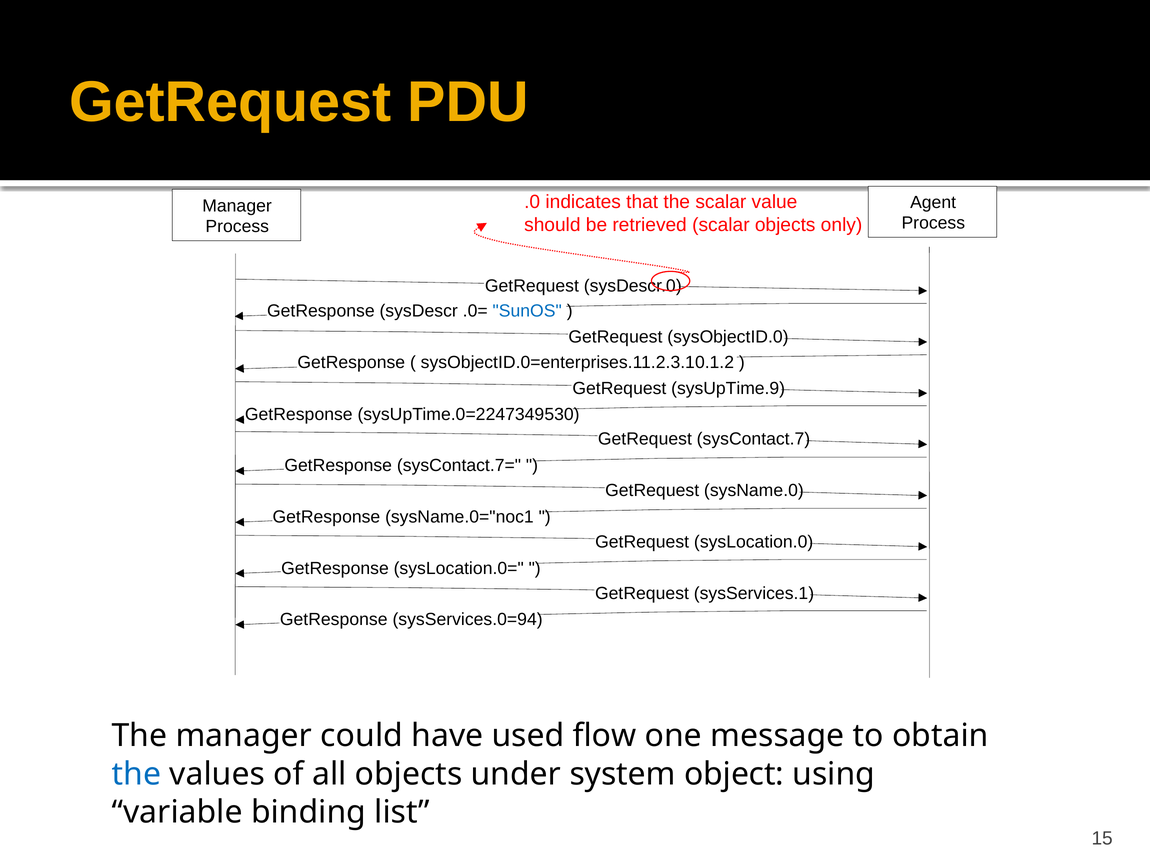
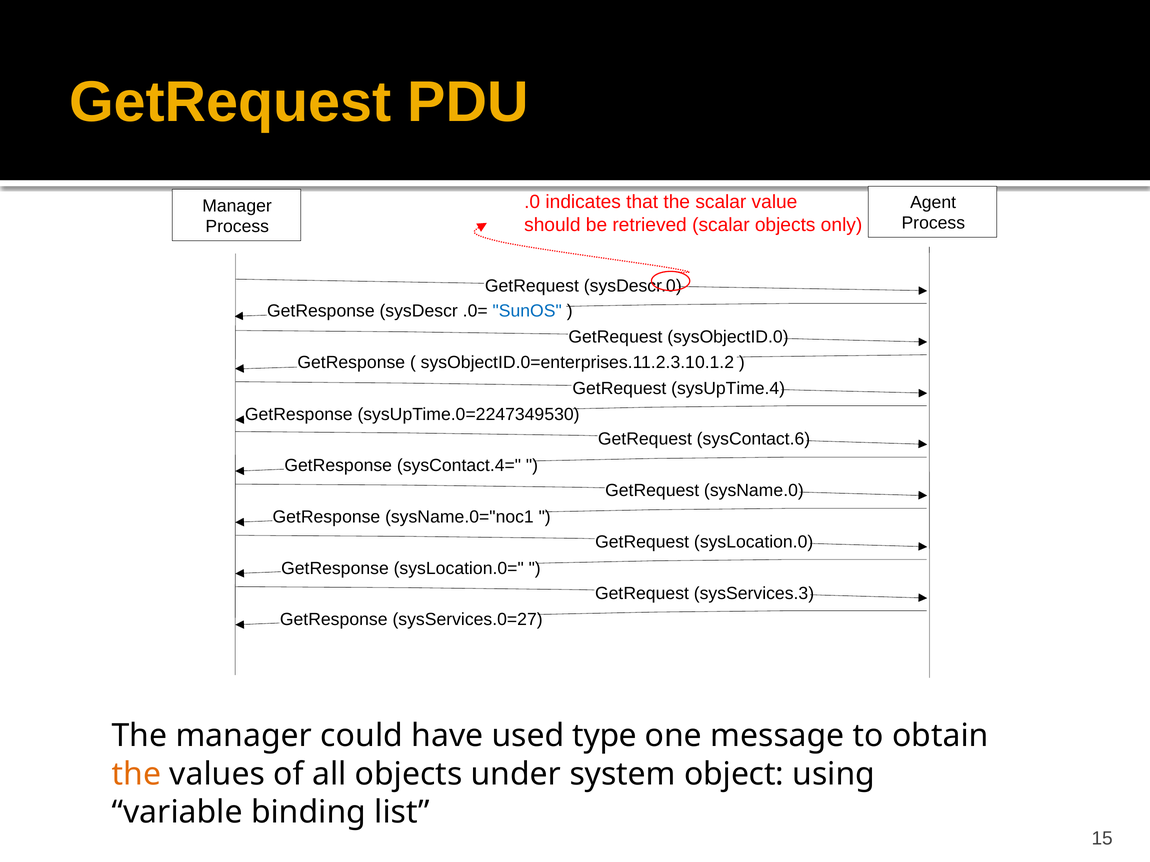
sysUpTime.9: sysUpTime.9 -> sysUpTime.4
sysContact.7: sysContact.7 -> sysContact.6
sysContact.7=: sysContact.7= -> sysContact.4=
sysServices.1: sysServices.1 -> sysServices.3
sysServices.0=94: sysServices.0=94 -> sysServices.0=27
flow: flow -> type
the at (136, 775) colour: blue -> orange
